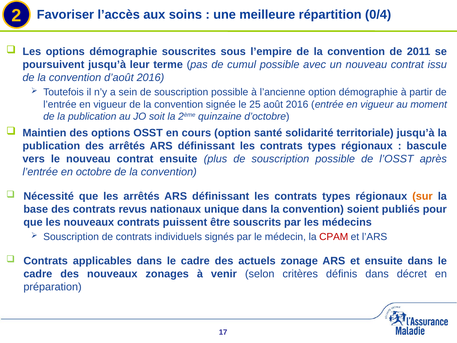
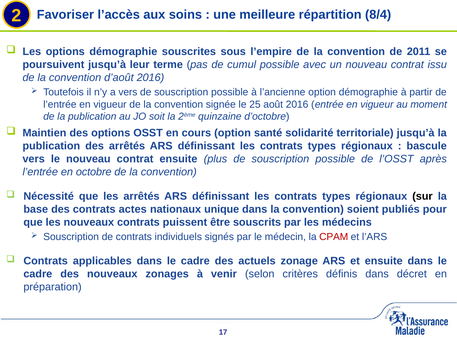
0/4: 0/4 -> 8/4
a sein: sein -> vers
sur colour: orange -> black
revus: revus -> actes
